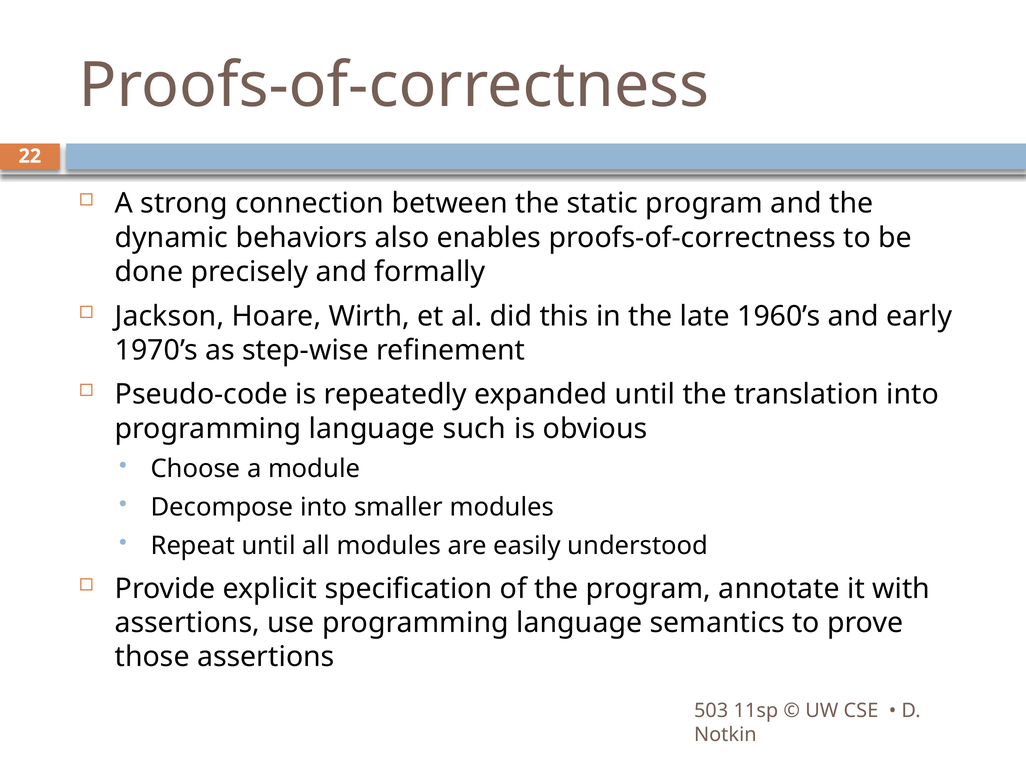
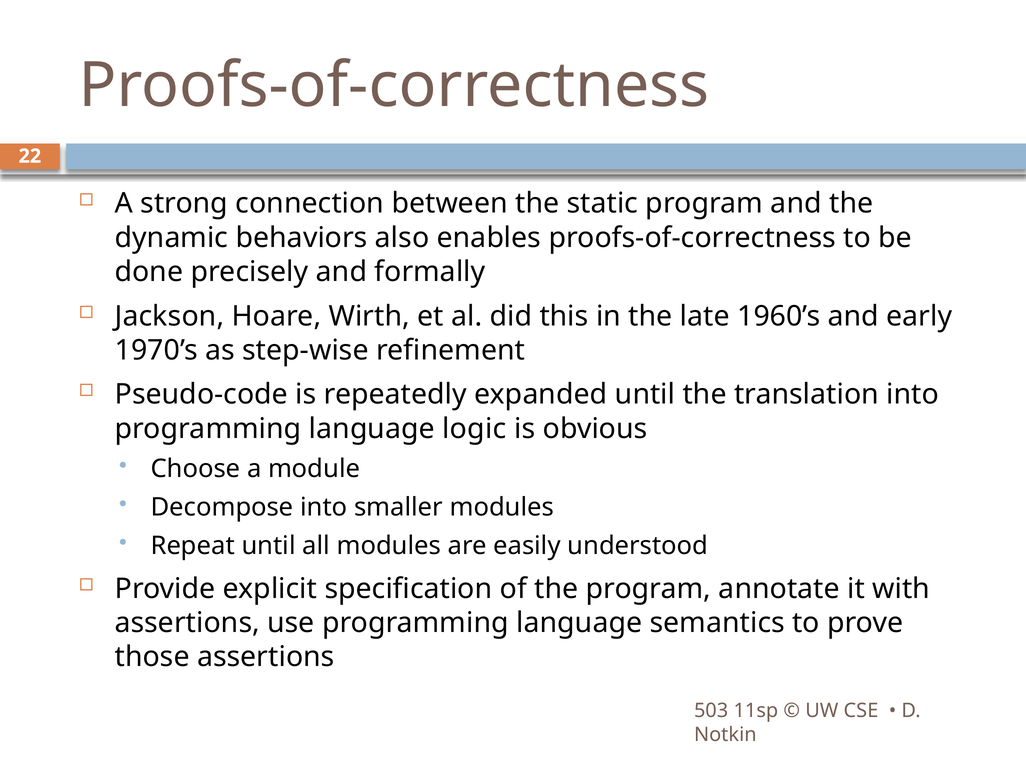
such: such -> logic
